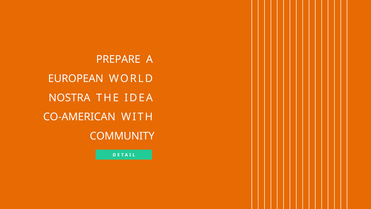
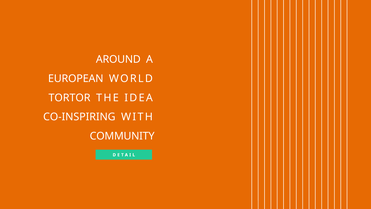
PREPARE: PREPARE -> AROUND
NOSTRA: NOSTRA -> TORTOR
CO-AMERICAN: CO-AMERICAN -> CO-INSPIRING
